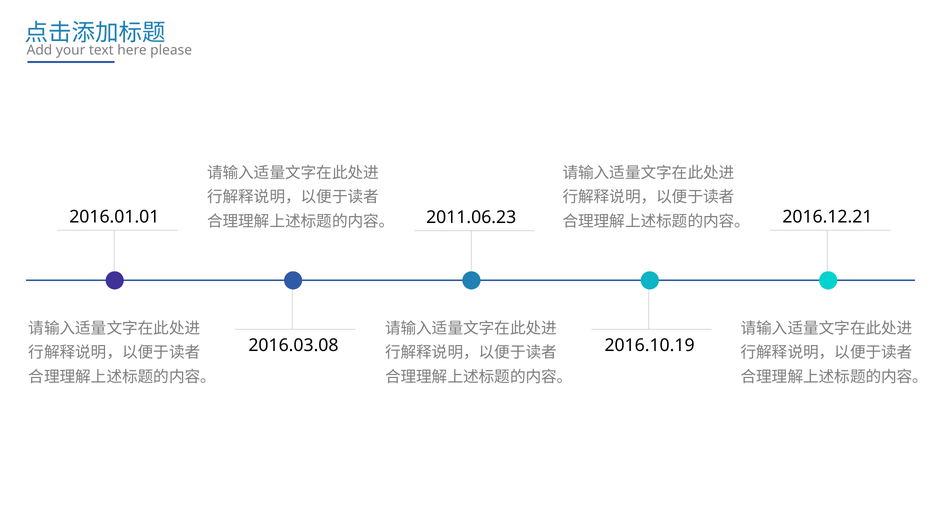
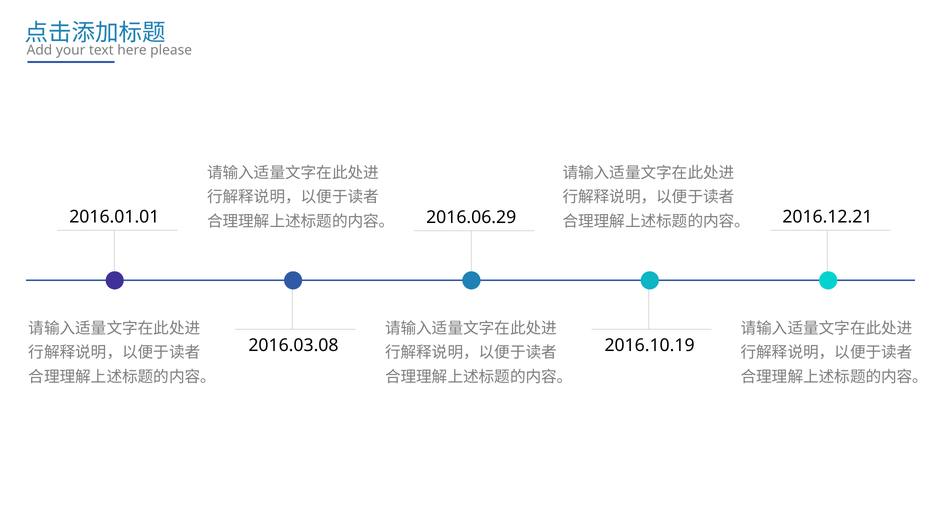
2011.06.23: 2011.06.23 -> 2016.06.29
